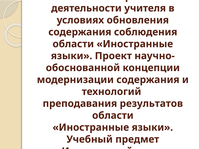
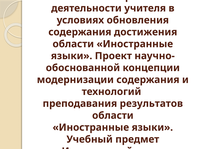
соблюдения: соблюдения -> достижения
